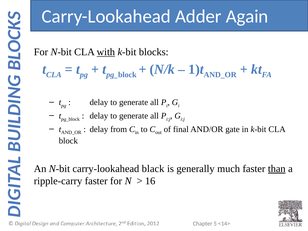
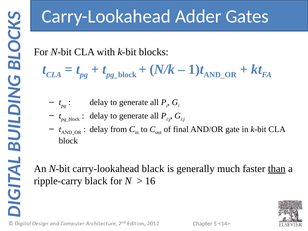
Again: Again -> Gates
with underline: present -> none
ripple-carry faster: faster -> black
